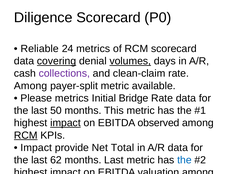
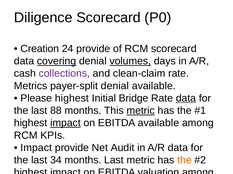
Reliable: Reliable -> Creation
24 metrics: metrics -> provide
Among at (31, 86): Among -> Metrics
payer-split metric: metric -> denial
Please metrics: metrics -> highest
data at (186, 99) underline: none -> present
50: 50 -> 88
metric at (141, 111) underline: none -> present
EBITDA observed: observed -> available
RCM at (26, 136) underline: present -> none
Total: Total -> Audit
62: 62 -> 34
the at (184, 161) colour: blue -> orange
